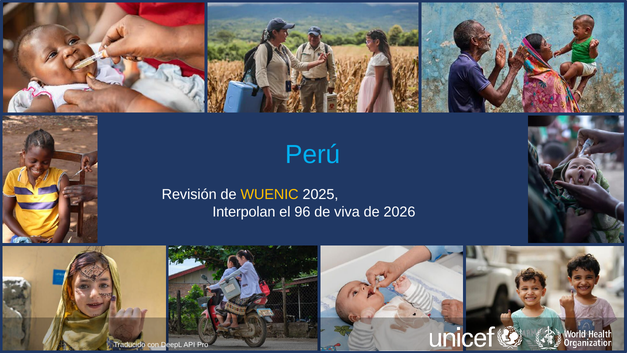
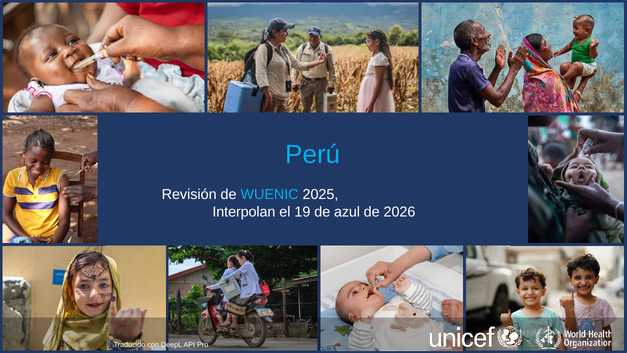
WUENIC colour: yellow -> light blue
96: 96 -> 19
viva: viva -> azul
